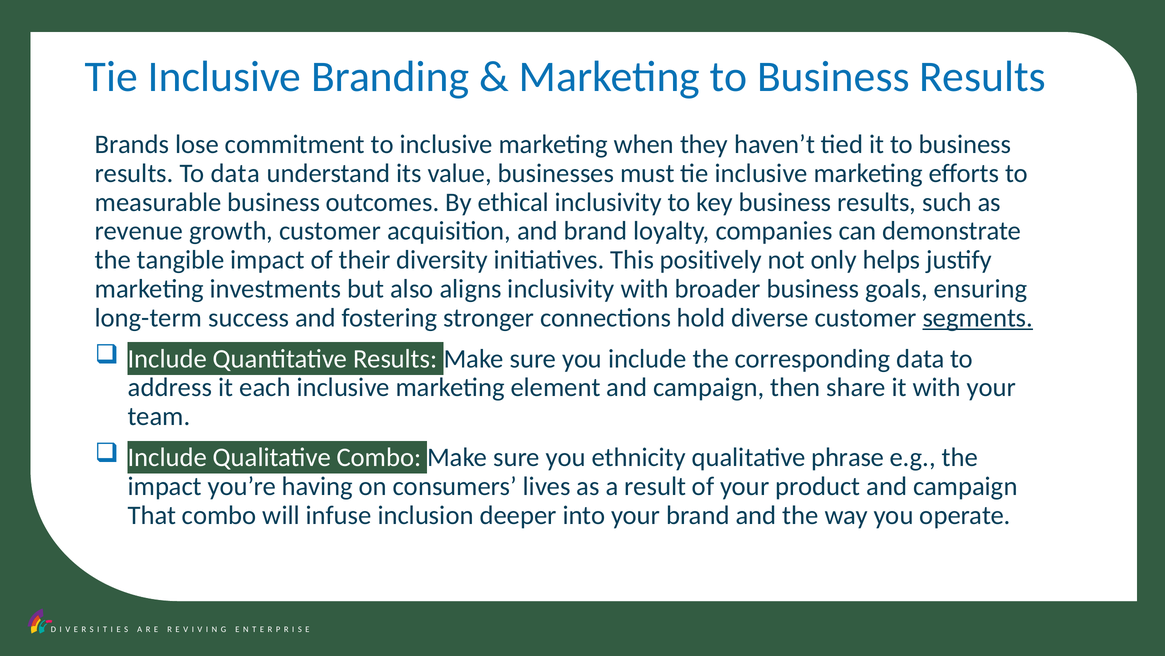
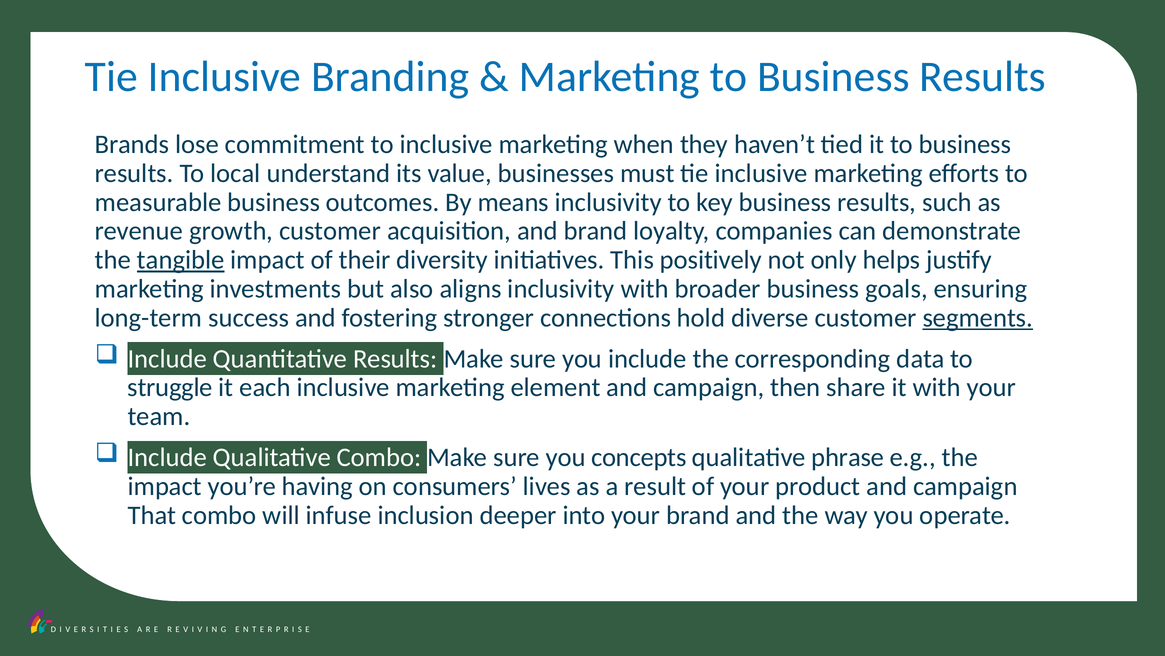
To data: data -> local
ethical: ethical -> means
tangible underline: none -> present
address: address -> struggle
ethnicity: ethnicity -> concepts
